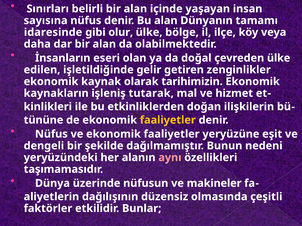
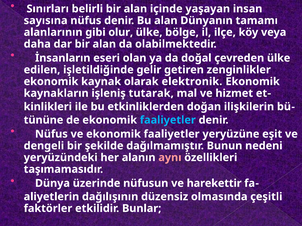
idaresinde: idaresinde -> alanlarının
tarihimizin: tarihimizin -> elektronik
faaliyetler at (168, 120) colour: yellow -> light blue
makineler: makineler -> harekettir
